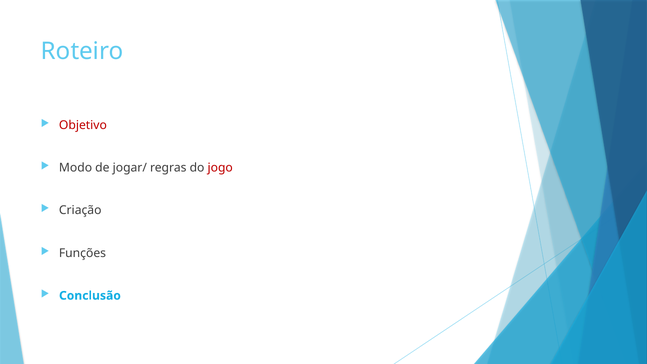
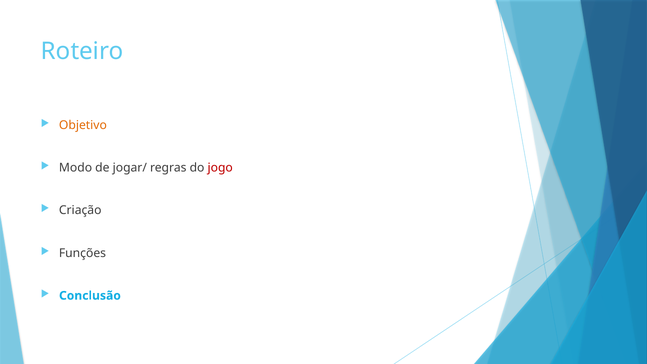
Objetivo colour: red -> orange
